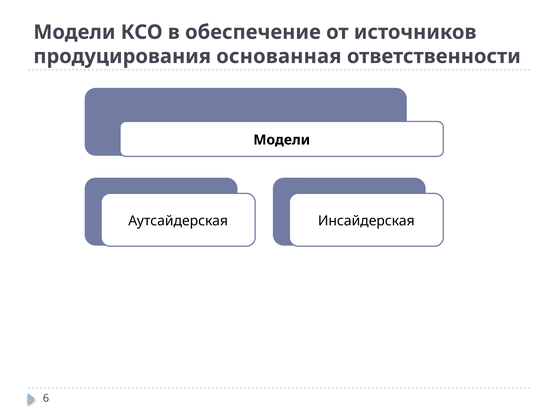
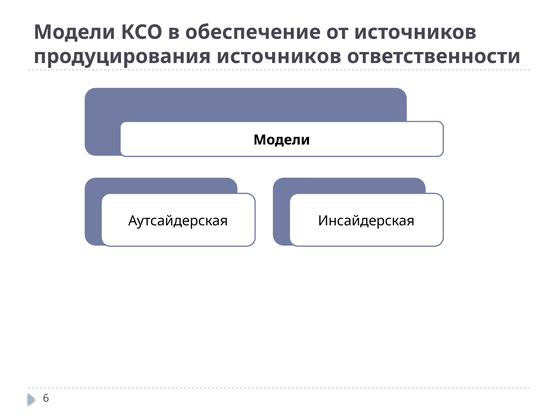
продуцирования основанная: основанная -> источников
